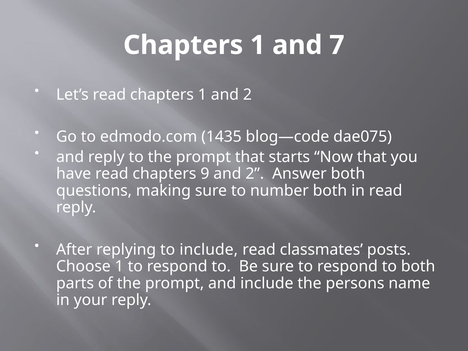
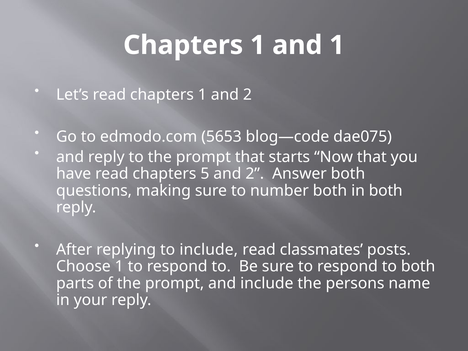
and 7: 7 -> 1
1435: 1435 -> 5653
9: 9 -> 5
in read: read -> both
